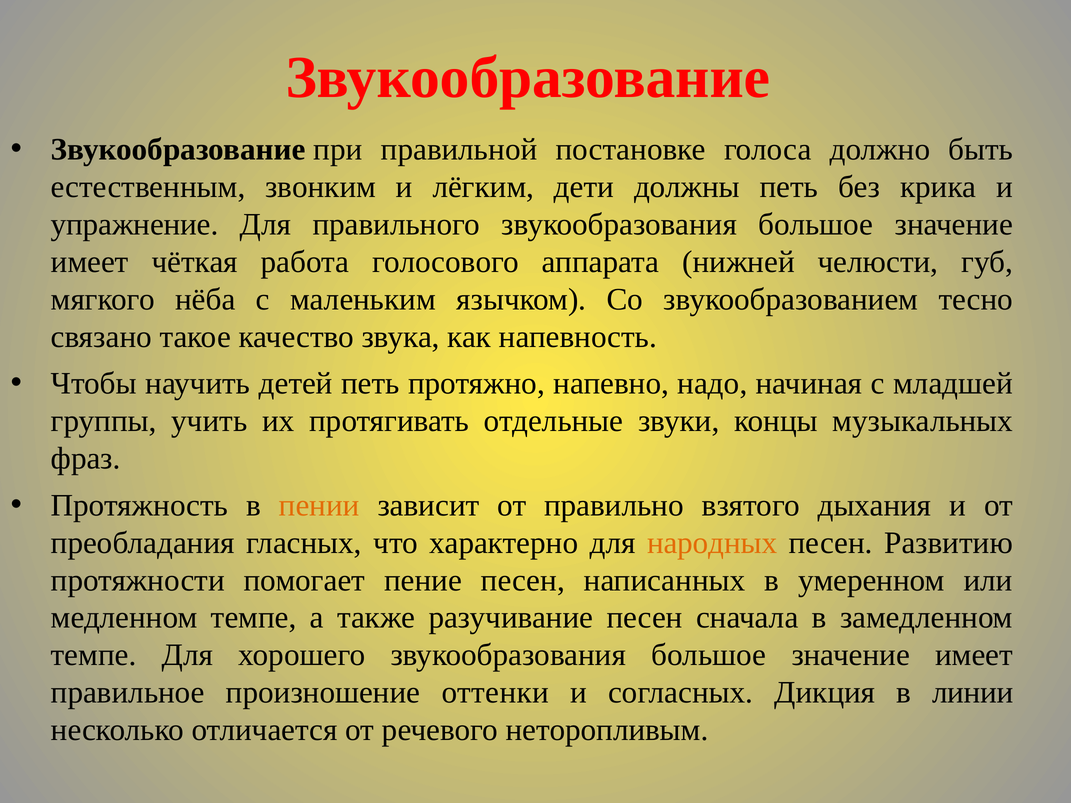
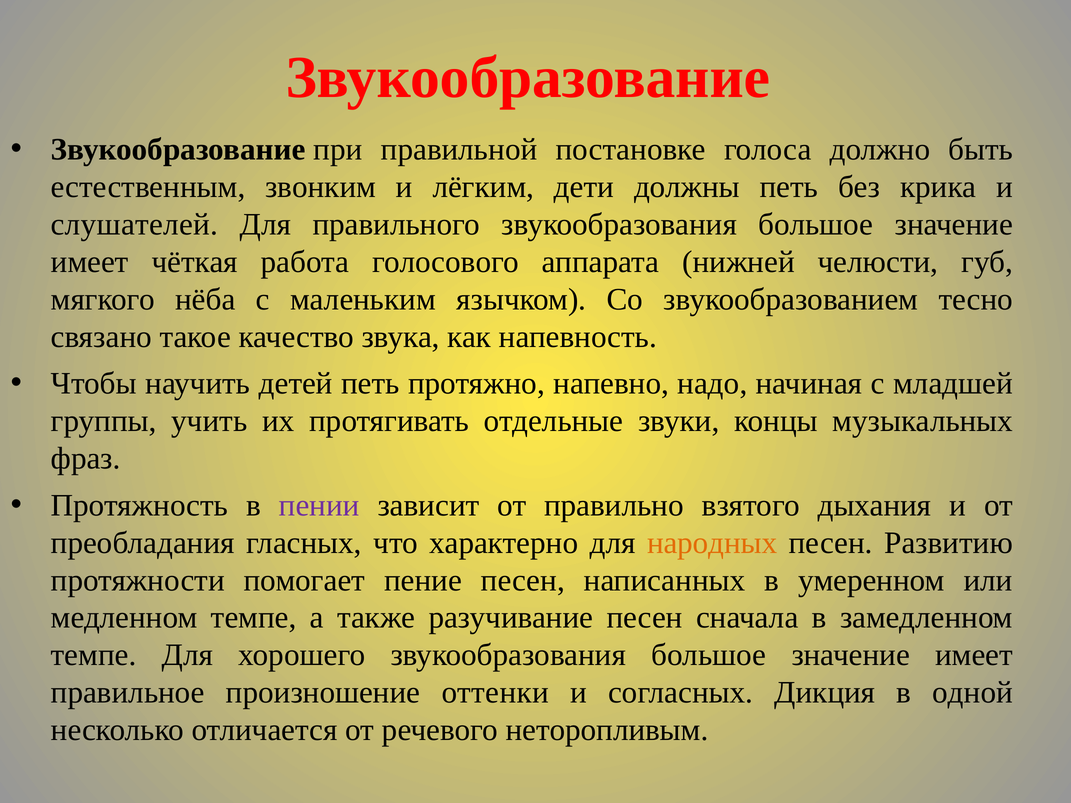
упражнение: упражнение -> слушателей
пении colour: orange -> purple
линии: линии -> одной
